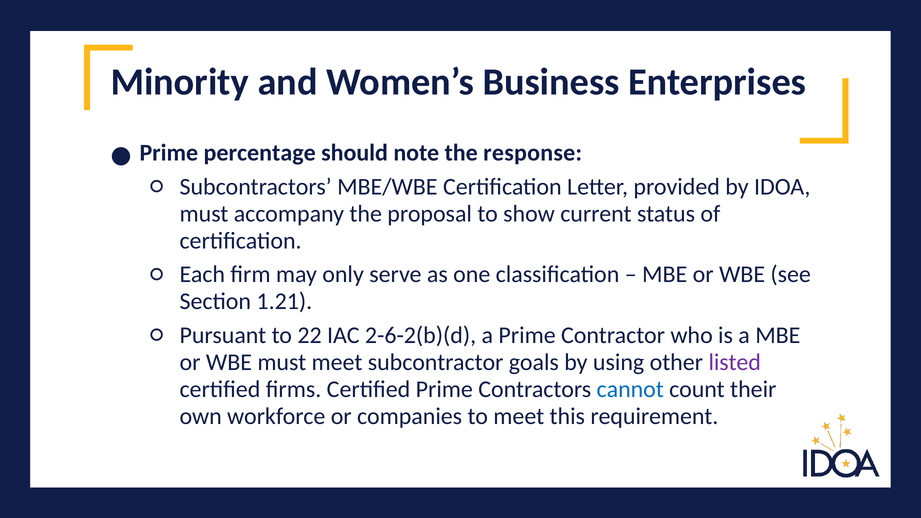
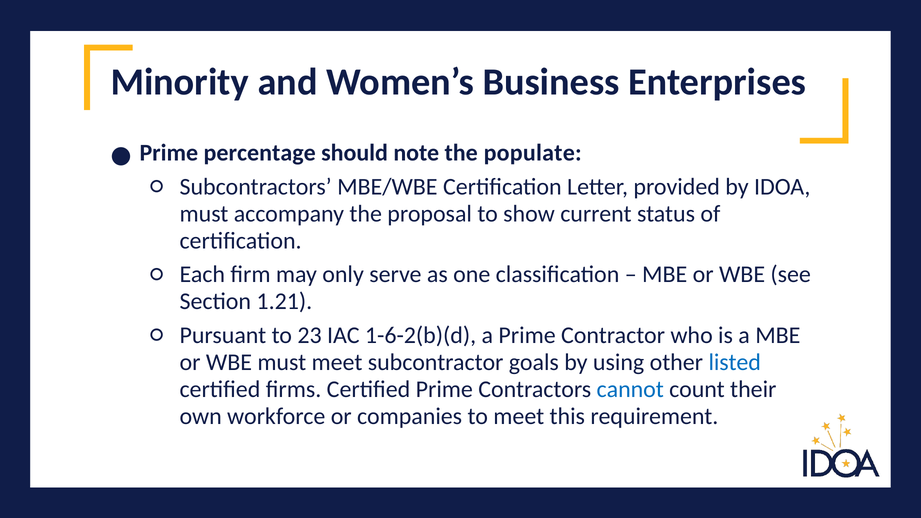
response: response -> populate
22: 22 -> 23
2-6-2(b)(d: 2-6-2(b)(d -> 1-6-2(b)(d
listed colour: purple -> blue
